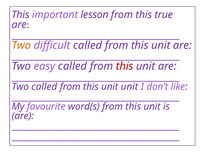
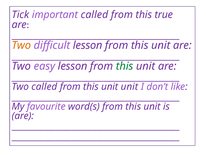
This at (21, 15): This -> Tick
important lesson: lesson -> called
difficult called: called -> lesson
easy called: called -> lesson
this at (125, 66) colour: red -> green
